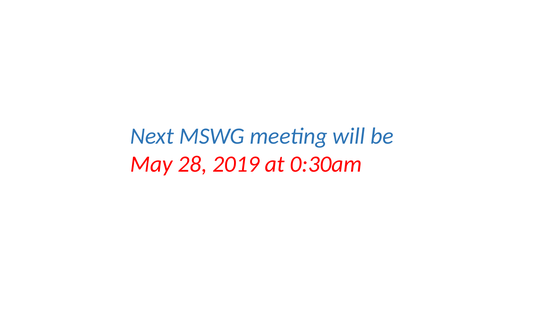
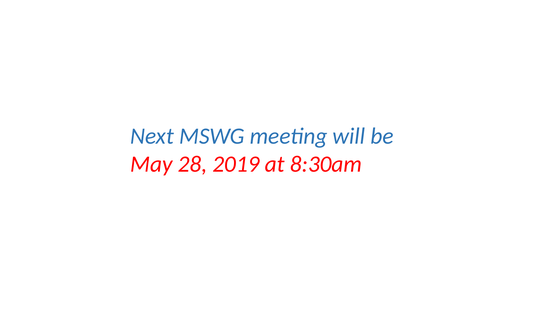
0:30am: 0:30am -> 8:30am
